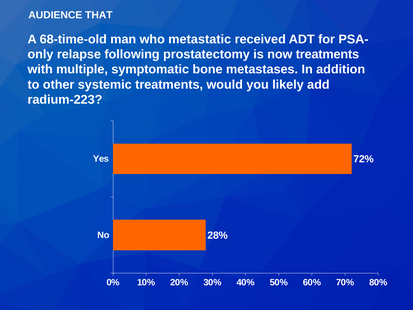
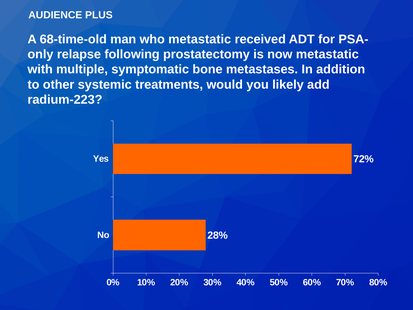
THAT: THAT -> PLUS
now treatments: treatments -> metastatic
